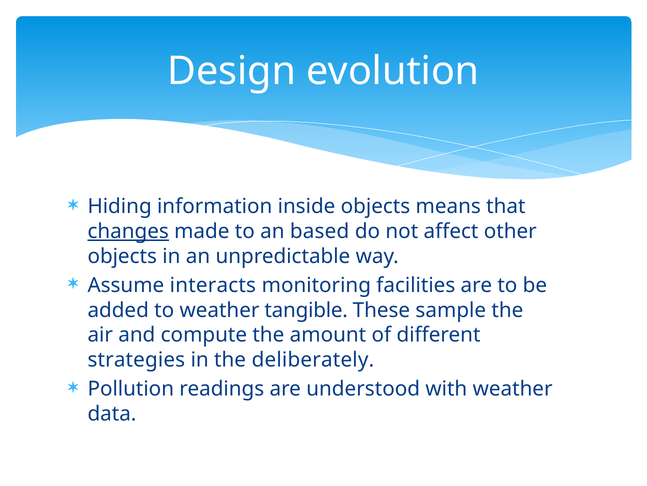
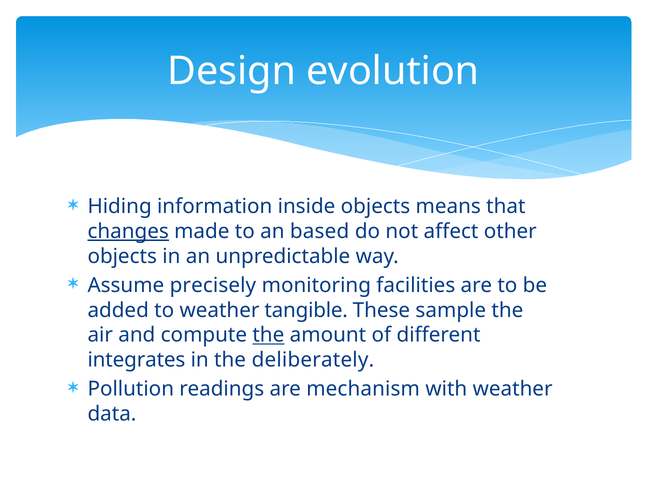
interacts: interacts -> precisely
the at (268, 335) underline: none -> present
strategies: strategies -> integrates
understood: understood -> mechanism
